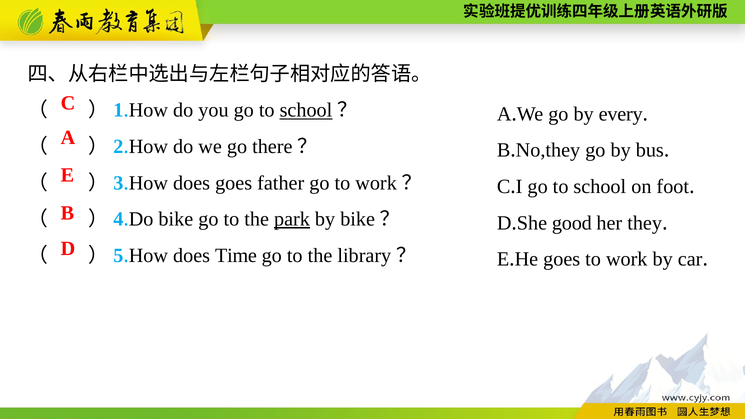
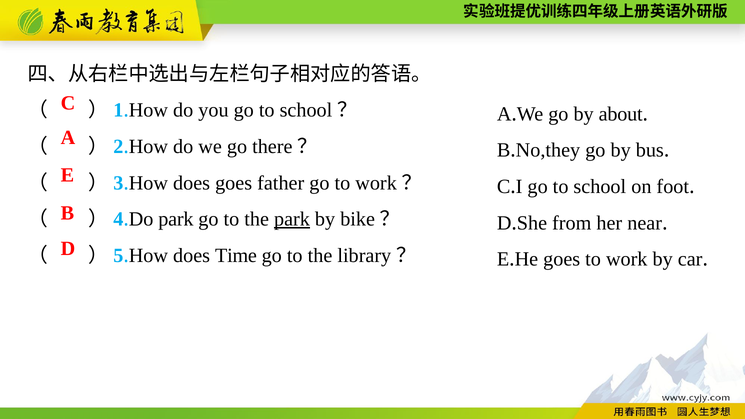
school at (306, 110) underline: present -> none
every: every -> about
Do bike: bike -> park
good: good -> from
they: they -> near
